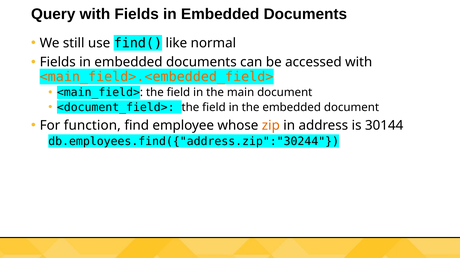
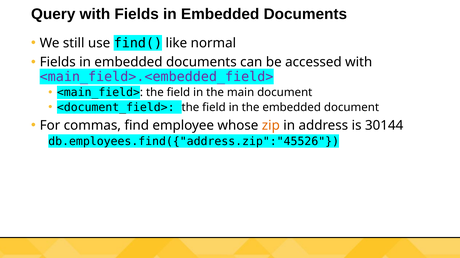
<main_field>.<embedded_field> colour: orange -> purple
function: function -> commas
db.employees.find({"address.zip":"30244: db.employees.find({"address.zip":"30244 -> db.employees.find({"address.zip":"45526
